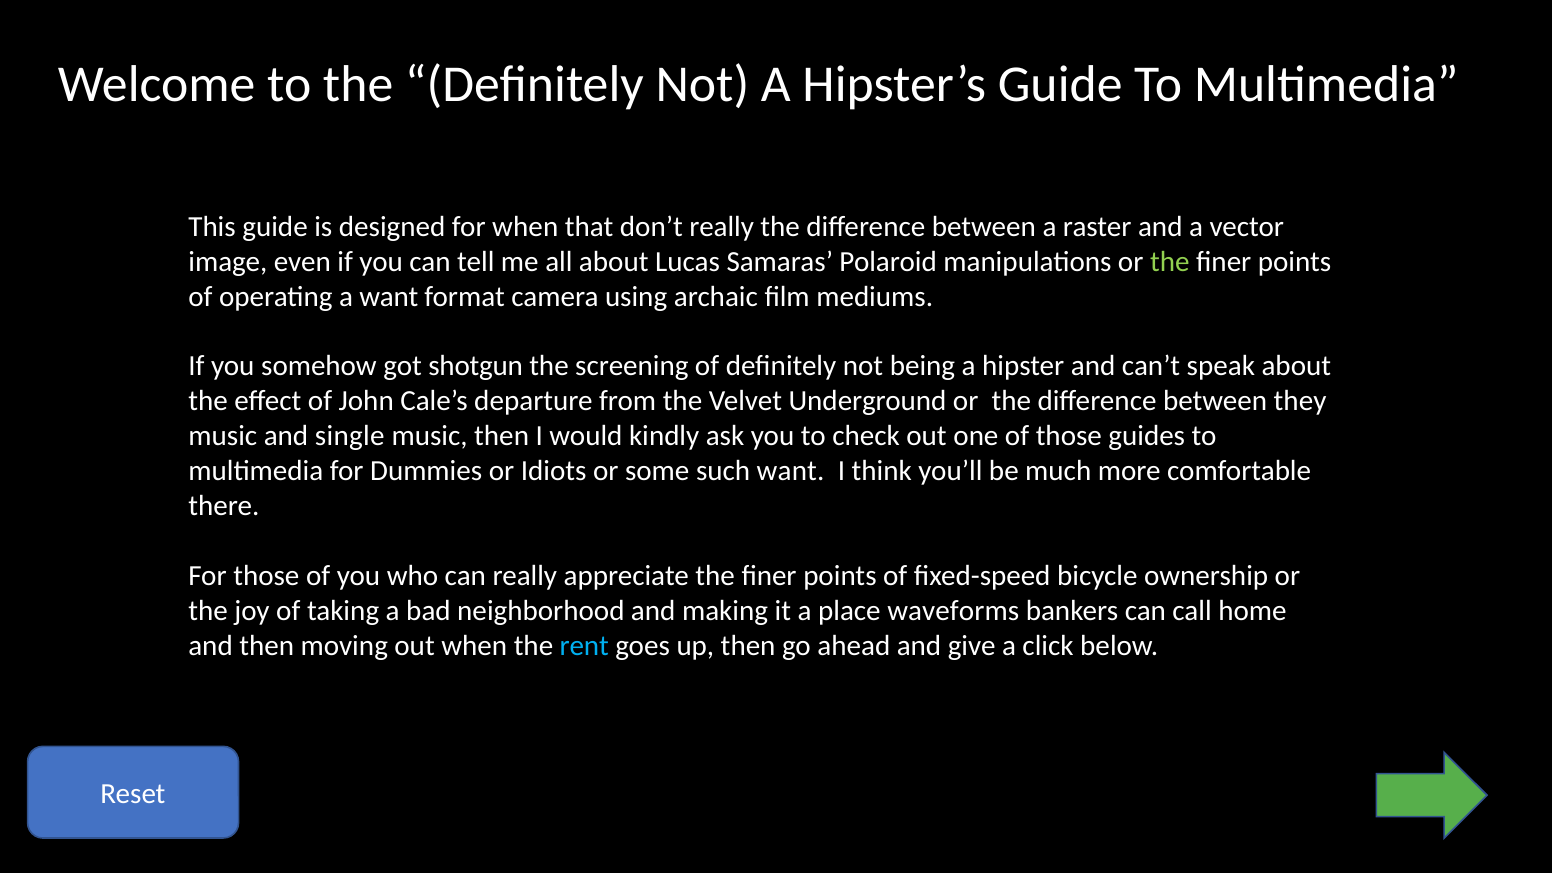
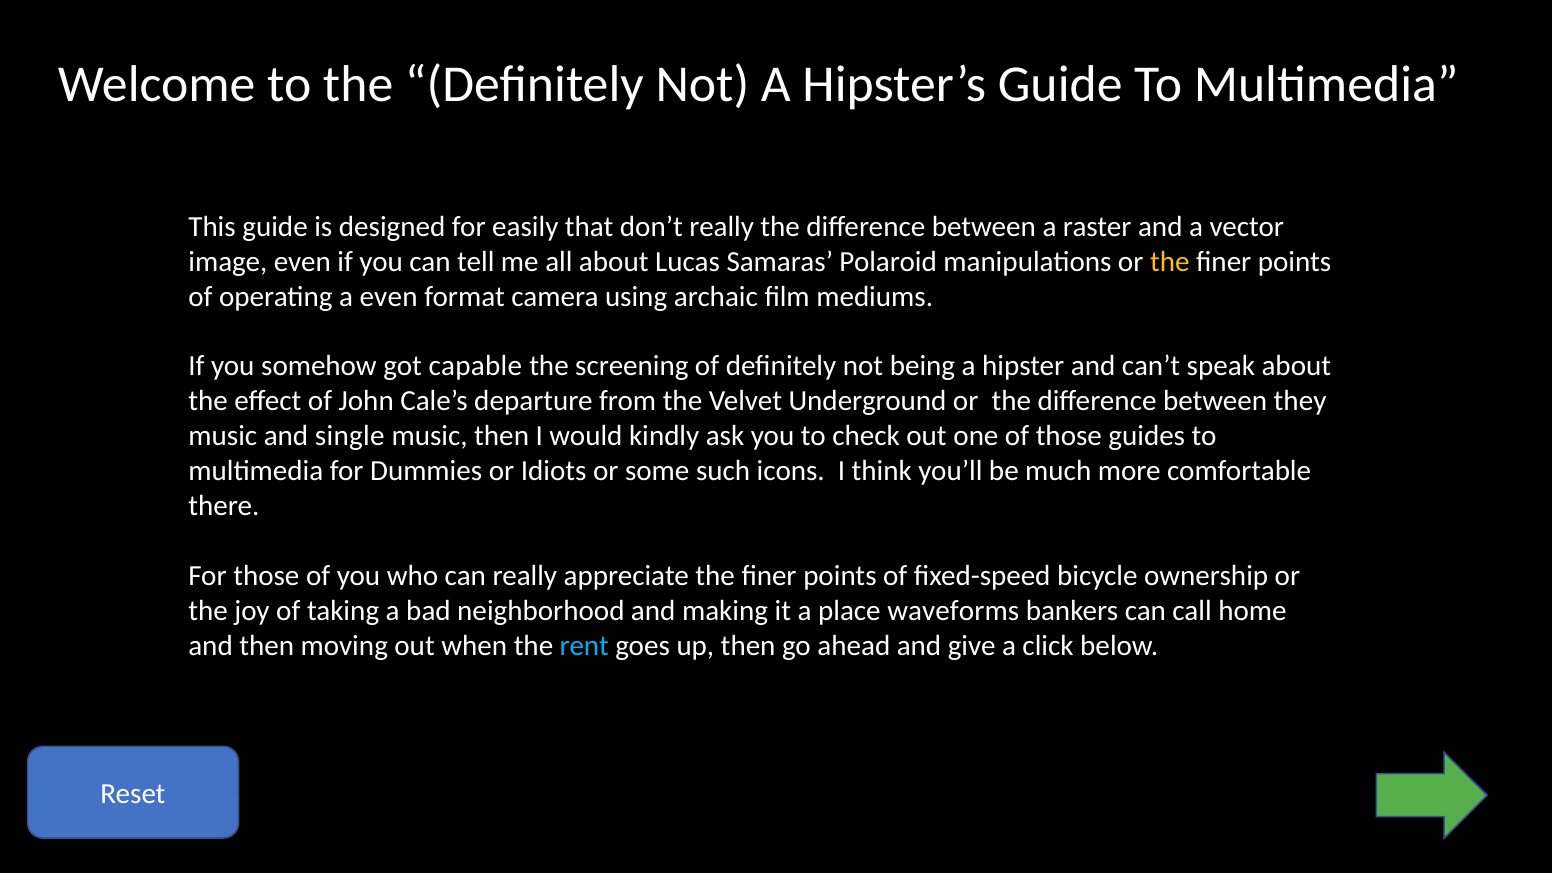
for when: when -> easily
the at (1170, 262) colour: light green -> yellow
a want: want -> even
shotgun: shotgun -> capable
such want: want -> icons
